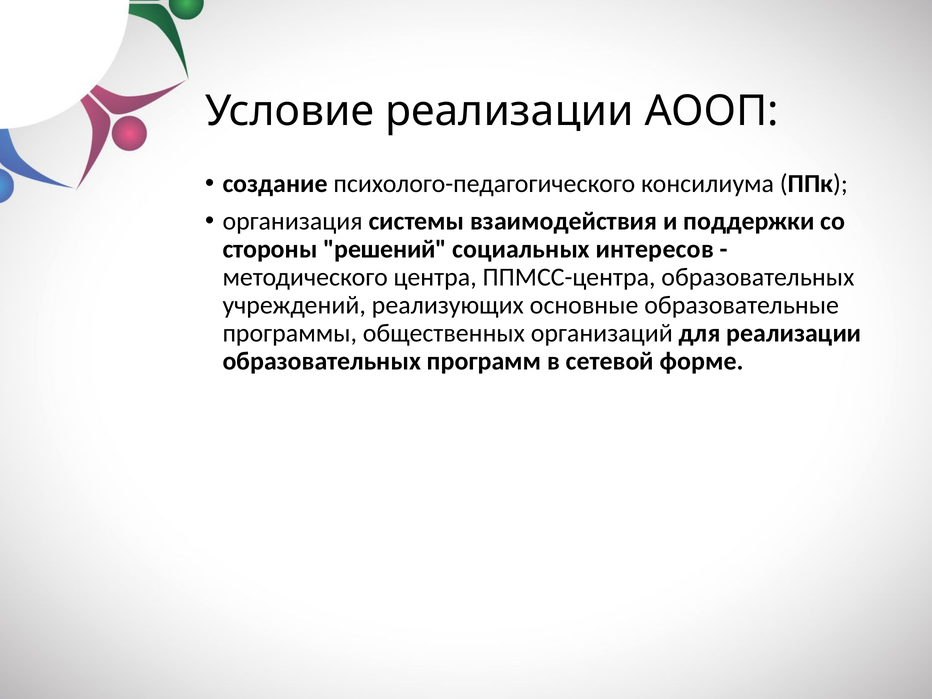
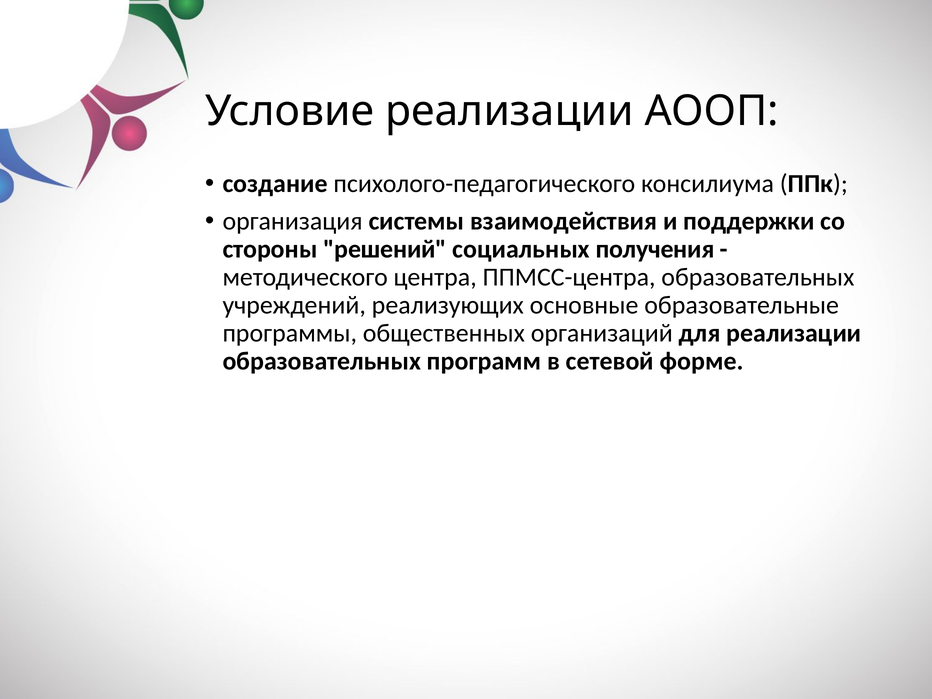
интересов: интересов -> получения
